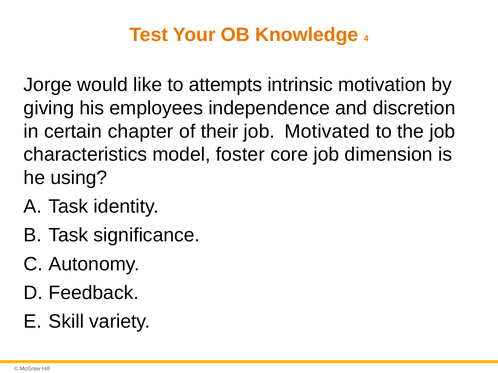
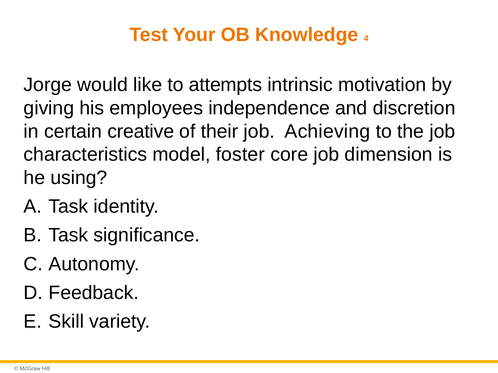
chapter: chapter -> creative
Motivated: Motivated -> Achieving
